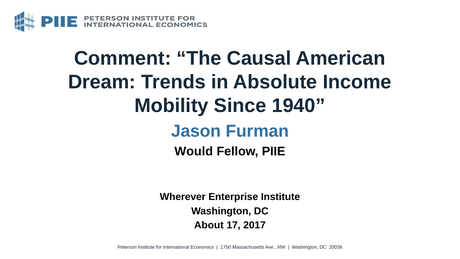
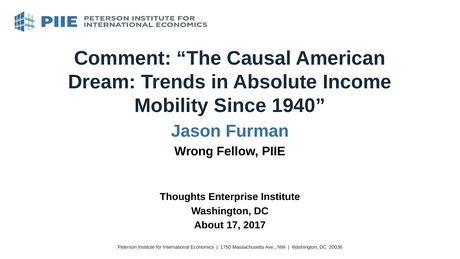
Would: Would -> Wrong
Wherever: Wherever -> Thoughts
